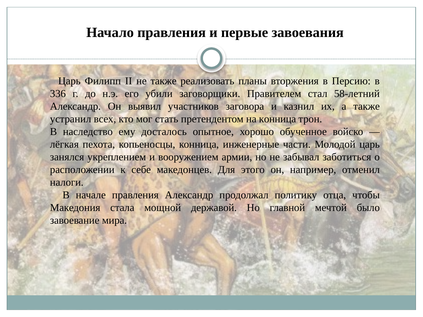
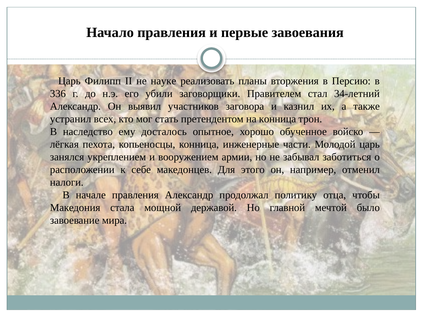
не также: также -> науке
58-летний: 58-летний -> 34-летний
